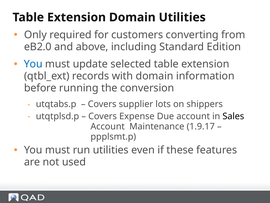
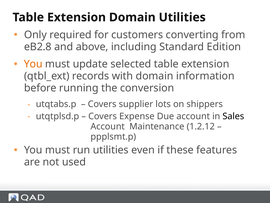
eB2.0: eB2.0 -> eB2.8
You at (33, 64) colour: blue -> orange
1.9.17: 1.9.17 -> 1.2.12
